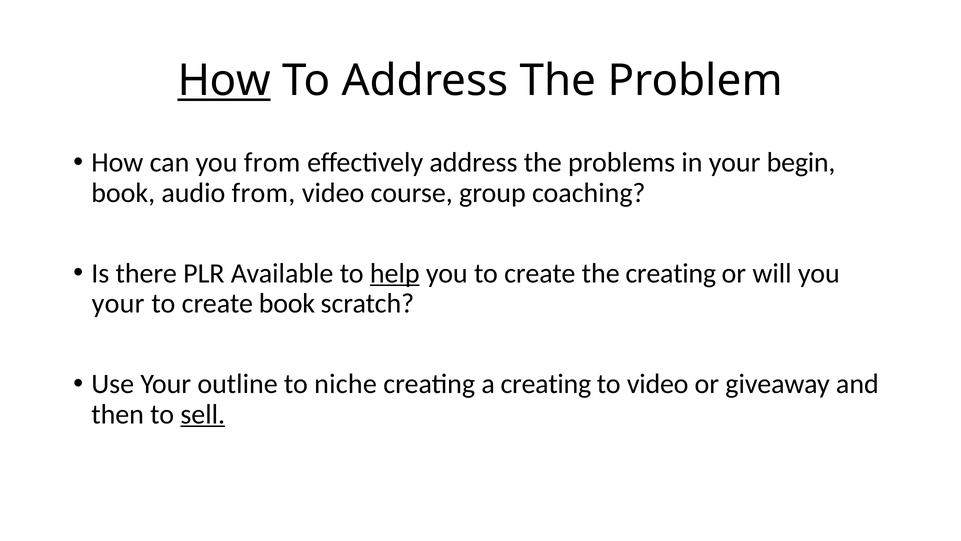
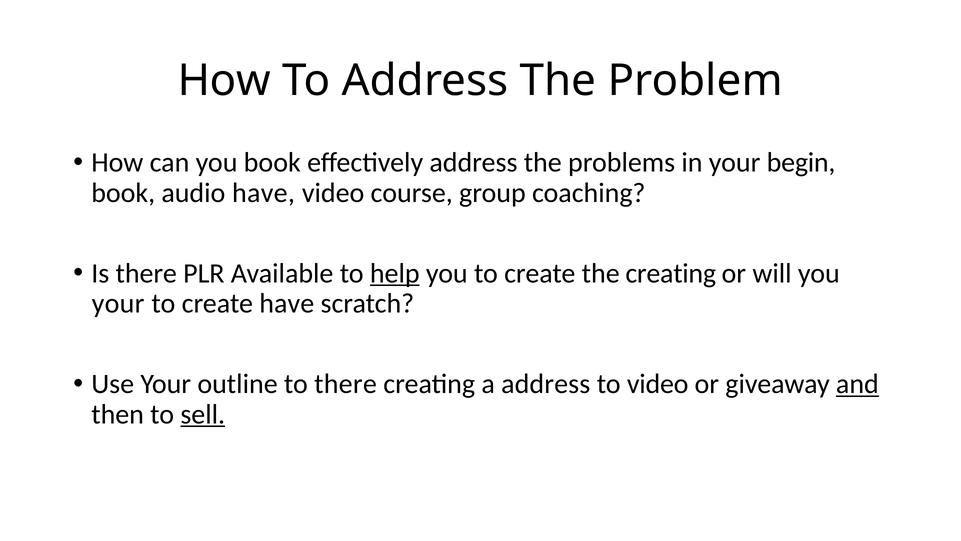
How at (224, 81) underline: present -> none
you from: from -> book
audio from: from -> have
create book: book -> have
to niche: niche -> there
a creating: creating -> address
and underline: none -> present
